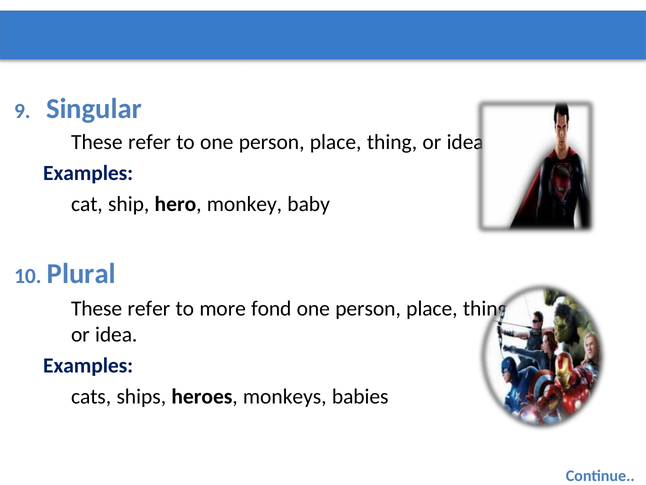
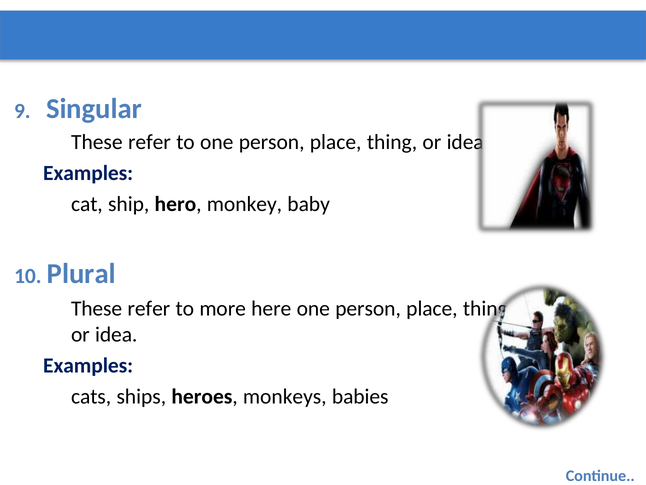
fond: fond -> here
